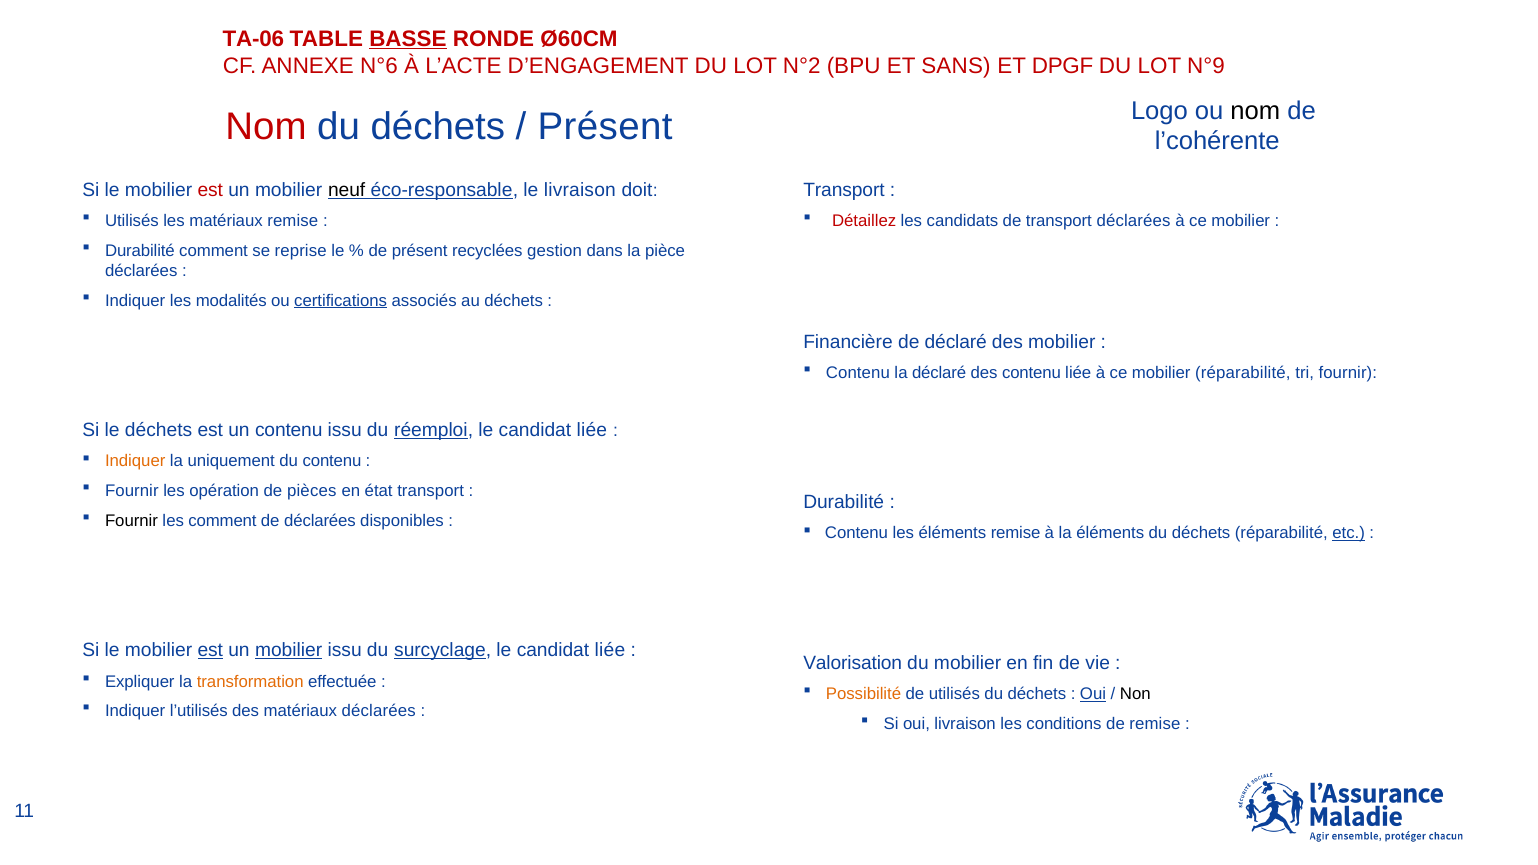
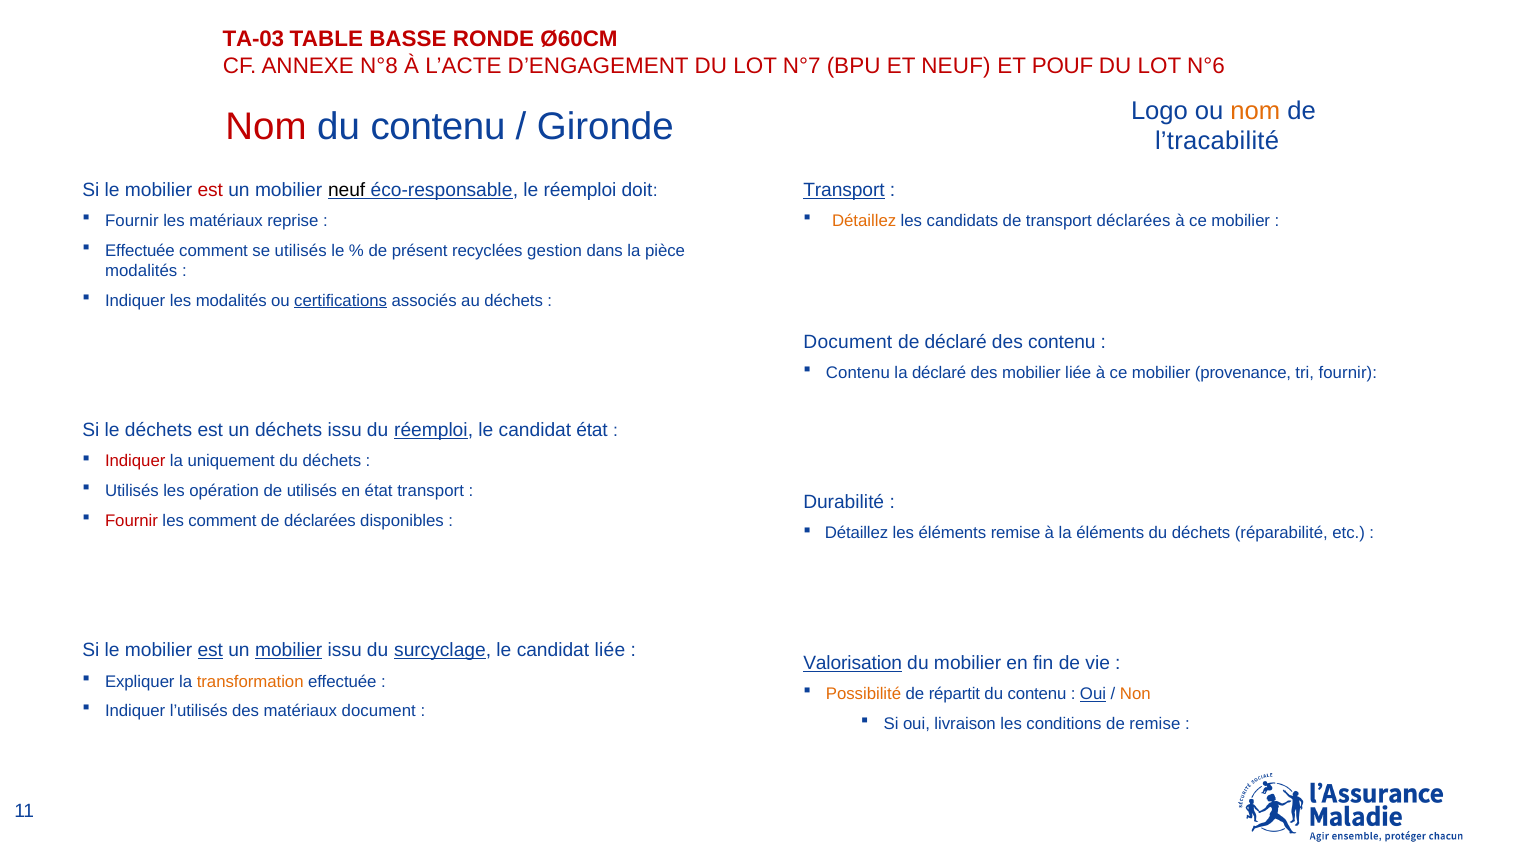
TA-06: TA-06 -> TA-03
BASSE underline: present -> none
N°6: N°6 -> N°8
N°2: N°2 -> N°7
ET SANS: SANS -> NEUF
DPGF: DPGF -> POUF
N°9: N°9 -> N°6
déchets at (438, 127): déchets -> contenu
Présent at (605, 127): Présent -> Gironde
nom at (1255, 111) colour: black -> orange
l’cohérente: l’cohérente -> l’tracabilité
le livraison: livraison -> réemploi
Transport at (844, 190) underline: none -> present
Utilisés at (132, 221): Utilisés -> Fournir
matériaux remise: remise -> reprise
Détaillez at (864, 221) colour: red -> orange
Durabilité at (140, 251): Durabilité -> Effectuée
se reprise: reprise -> utilisés
déclarées at (141, 271): déclarées -> modalités
Financière at (848, 342): Financière -> Document
des mobilier: mobilier -> contenu
des contenu: contenu -> mobilier
mobilier réparabilité: réparabilité -> provenance
un contenu: contenu -> déchets
réemploi le candidat liée: liée -> état
Indiquer at (135, 461) colour: orange -> red
contenu at (332, 461): contenu -> déchets
Fournir at (132, 491): Fournir -> Utilisés
de pièces: pièces -> utilisés
Fournir at (131, 521) colour: black -> red
Contenu at (857, 534): Contenu -> Détaillez
etc underline: present -> none
Valorisation underline: none -> present
de utilisés: utilisés -> répartit
déchets at (1037, 694): déchets -> contenu
Non colour: black -> orange
matériaux déclarées: déclarées -> document
